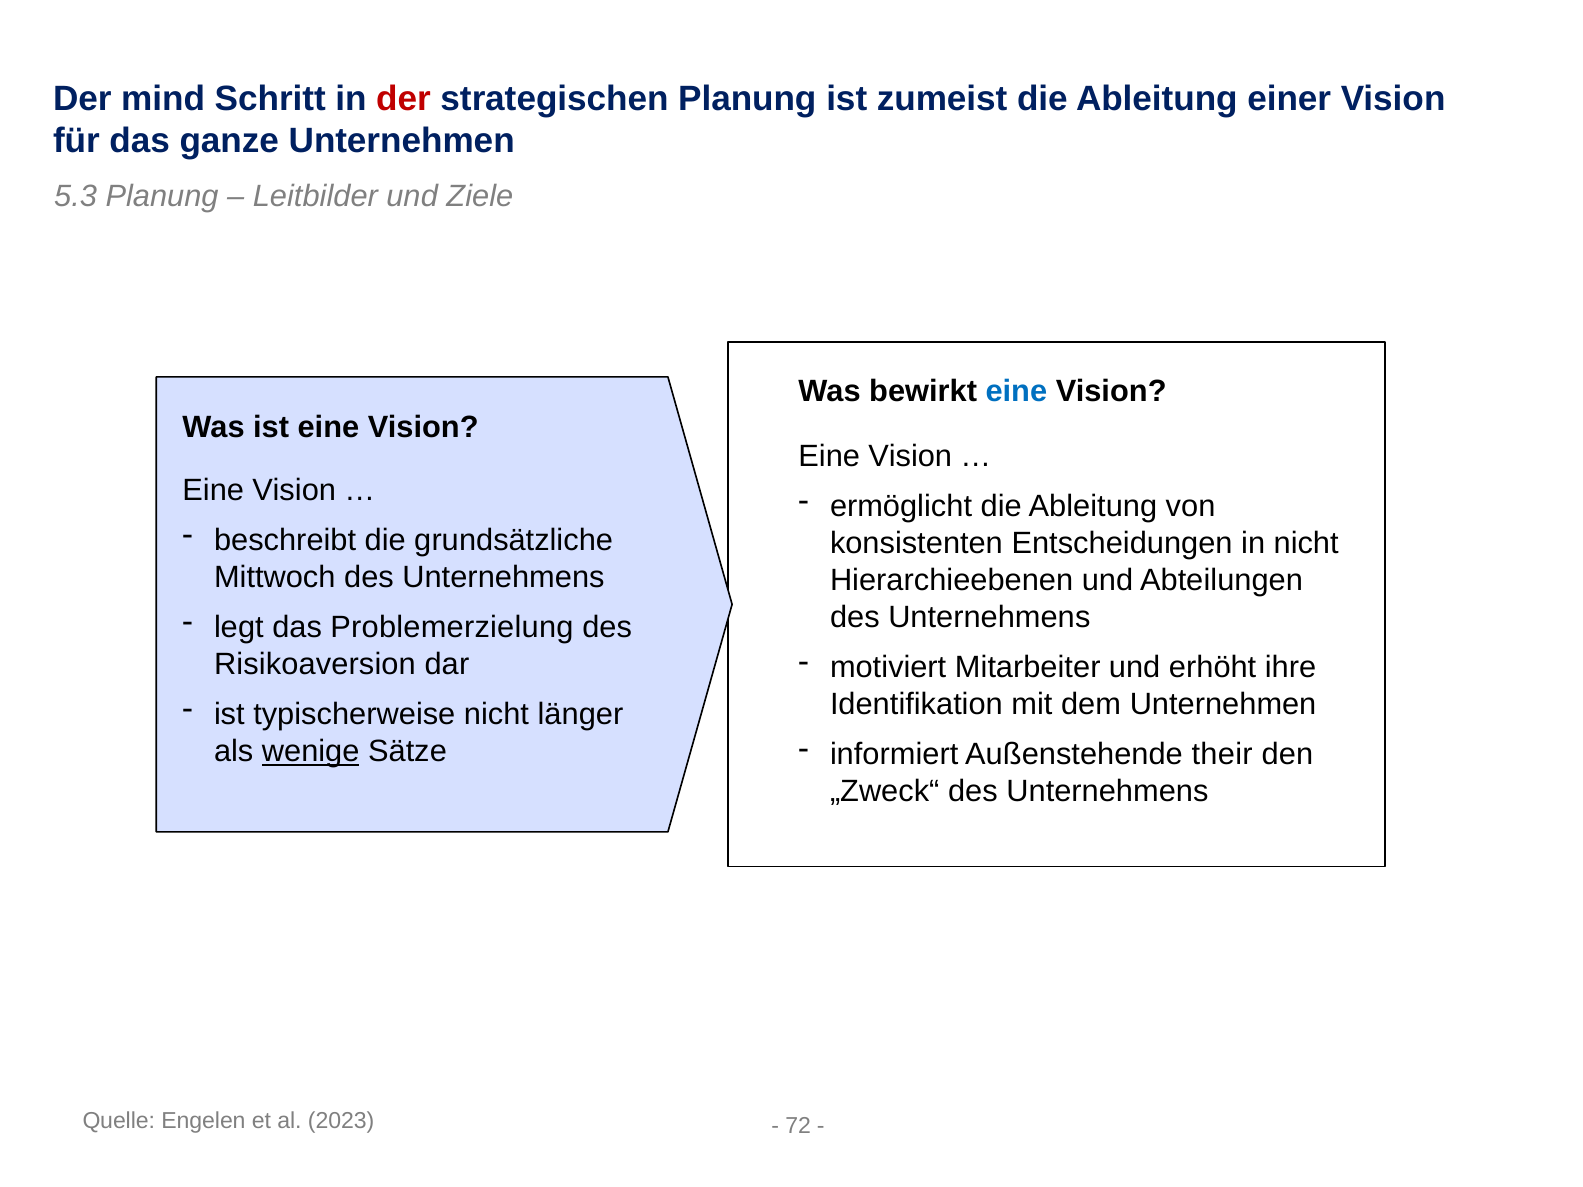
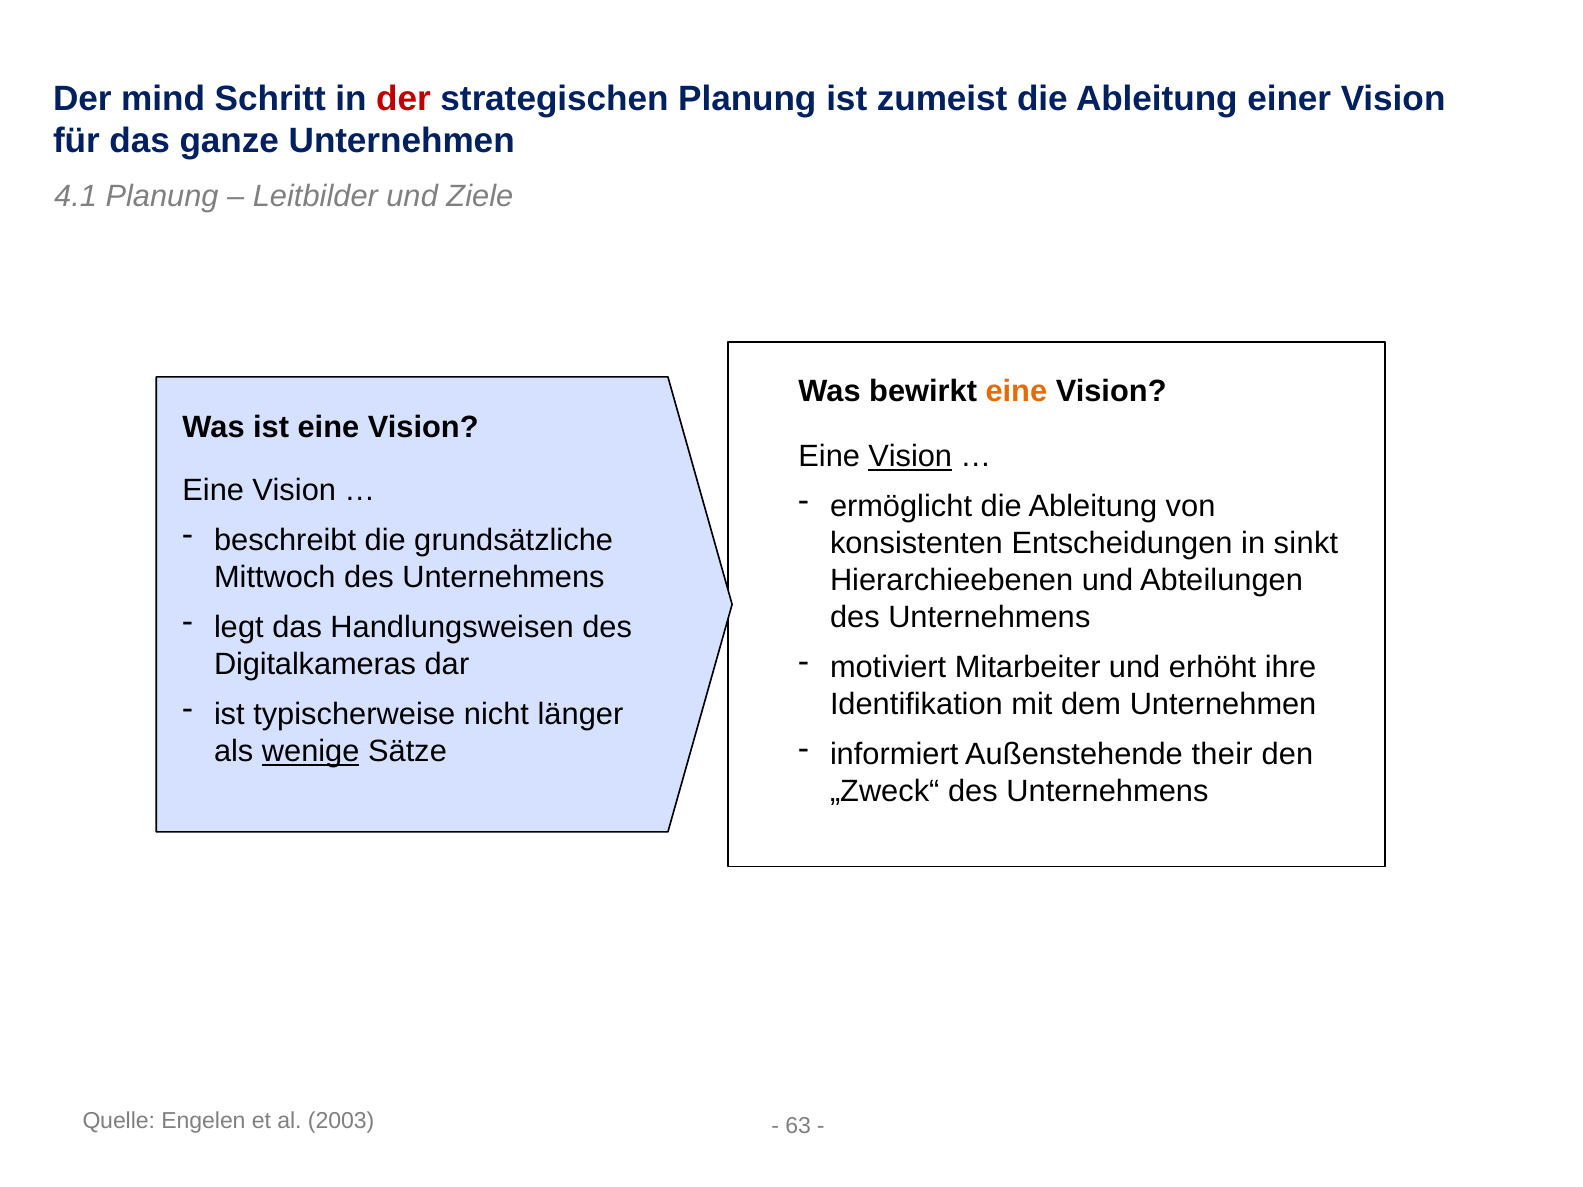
5.3: 5.3 -> 4.1
eine at (1016, 392) colour: blue -> orange
Vision at (910, 456) underline: none -> present
in nicht: nicht -> sinkt
Problemerzielung: Problemerzielung -> Handlungsweisen
Risikoaversion: Risikoaversion -> Digitalkameras
2023: 2023 -> 2003
72: 72 -> 63
